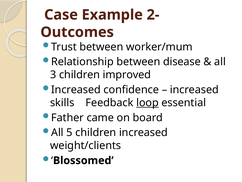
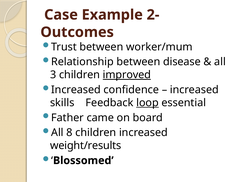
improved underline: none -> present
5: 5 -> 8
weight/clients: weight/clients -> weight/results
